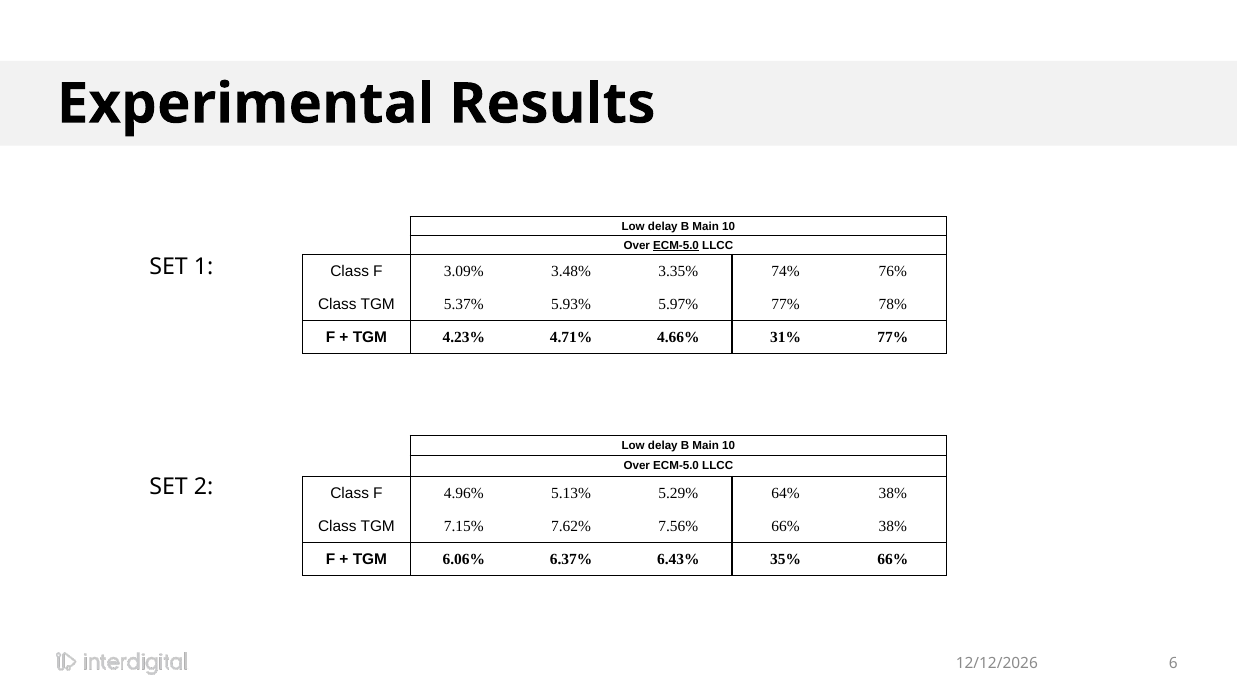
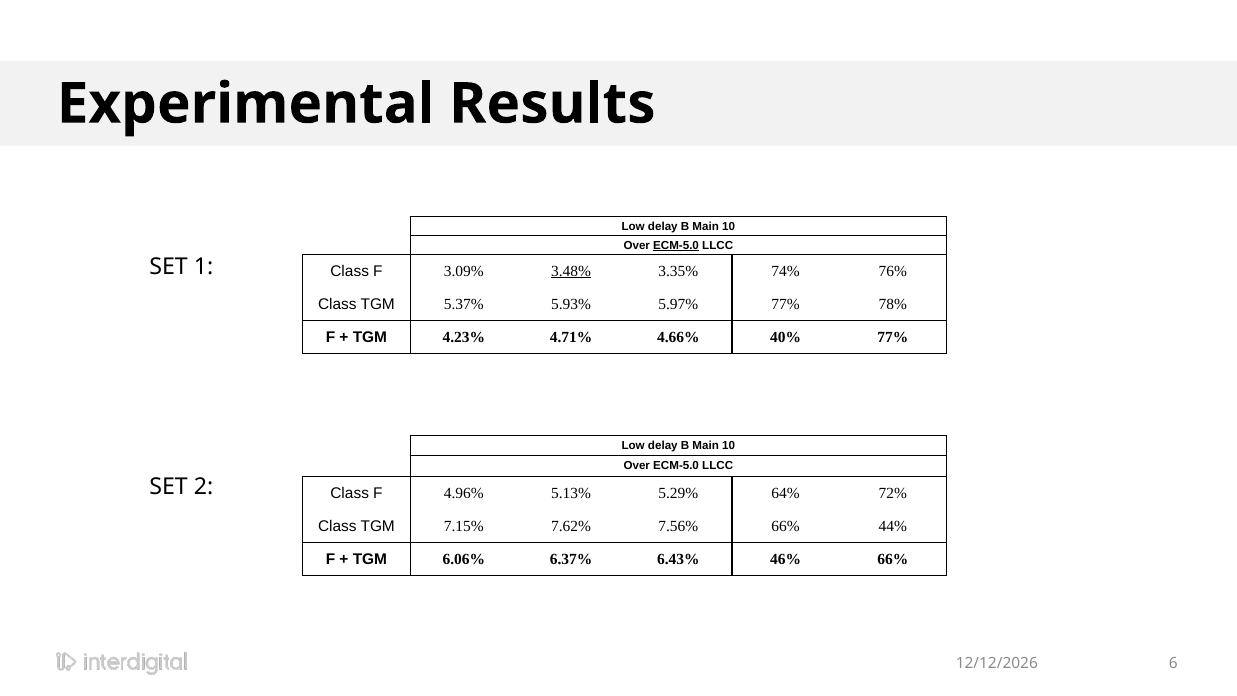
3.48% underline: none -> present
31%: 31% -> 40%
64% 38%: 38% -> 72%
66% 38%: 38% -> 44%
35%: 35% -> 46%
